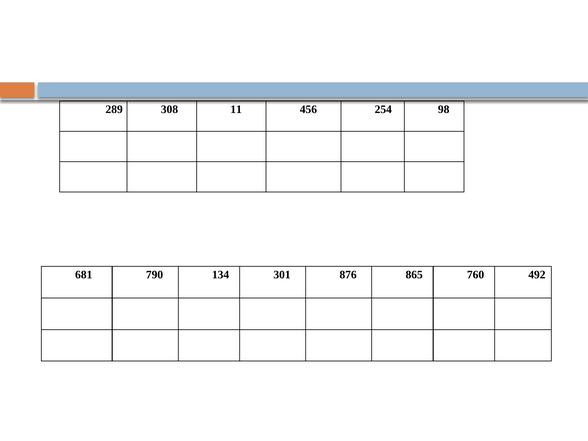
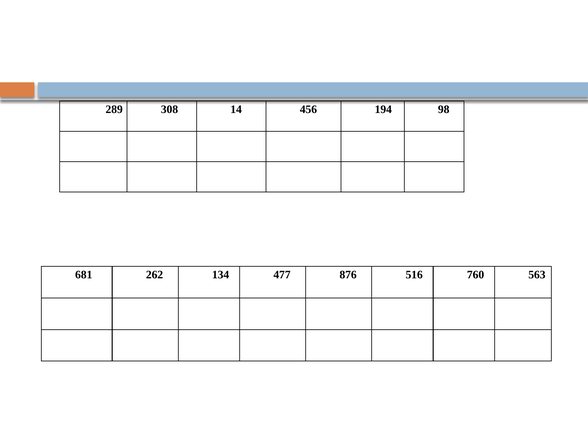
11: 11 -> 14
254: 254 -> 194
790: 790 -> 262
301: 301 -> 477
865: 865 -> 516
492: 492 -> 563
